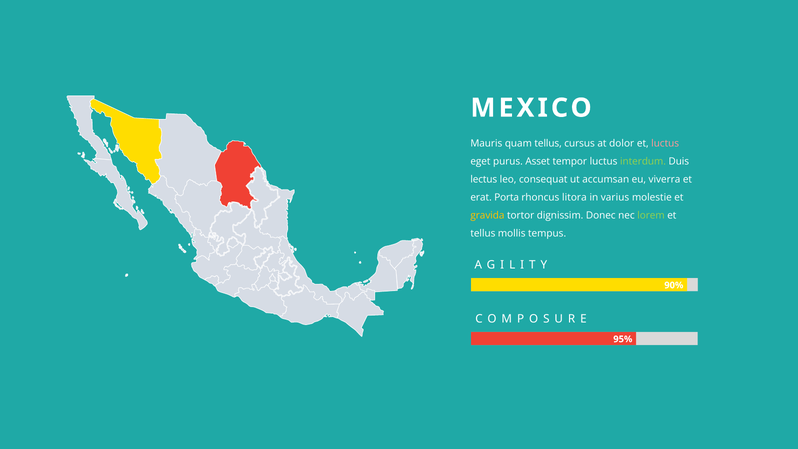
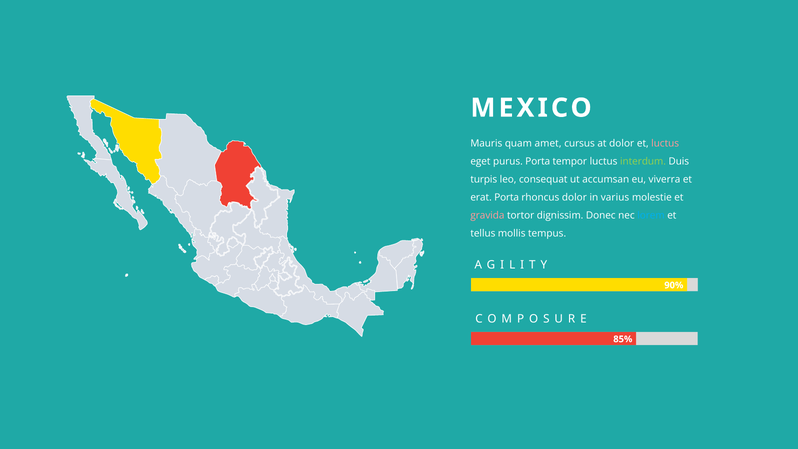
quam tellus: tellus -> amet
purus Asset: Asset -> Porta
lectus: lectus -> turpis
rhoncus litora: litora -> dolor
gravida colour: yellow -> pink
lorem colour: light green -> light blue
95%: 95% -> 85%
